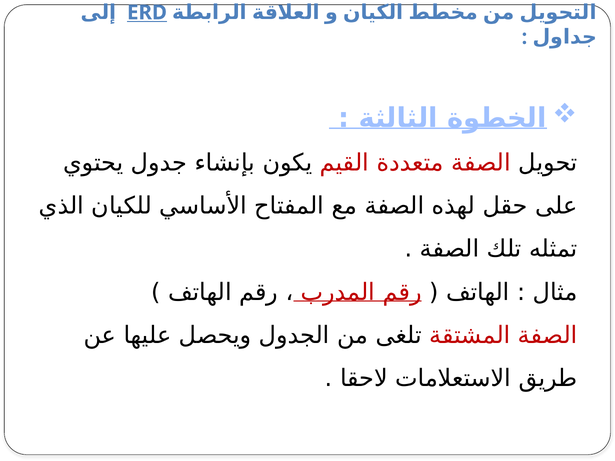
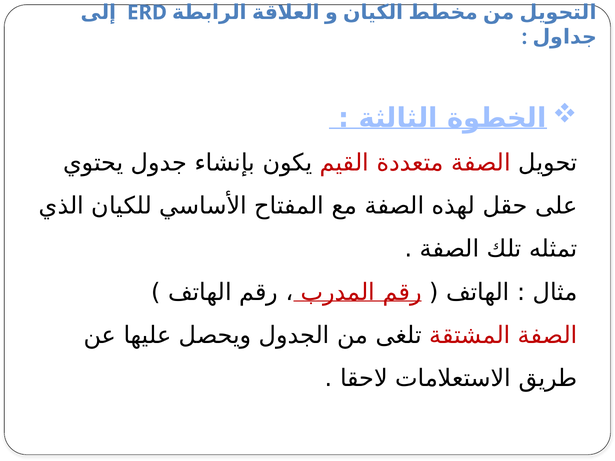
ERD underline: present -> none
